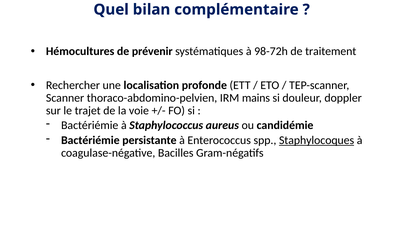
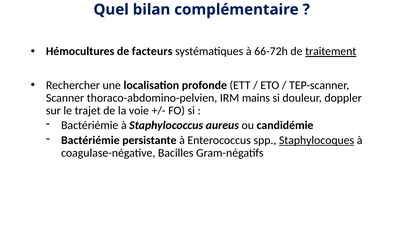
prévenir: prévenir -> facteurs
98-72h: 98-72h -> 66-72h
traitement underline: none -> present
